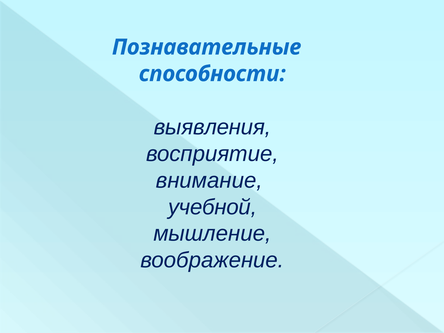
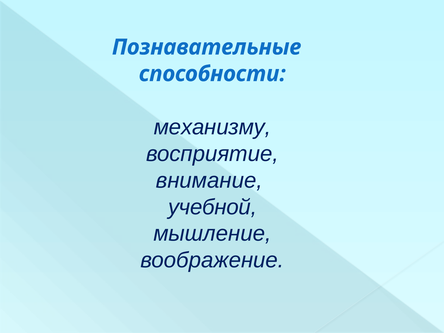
выявления: выявления -> механизму
